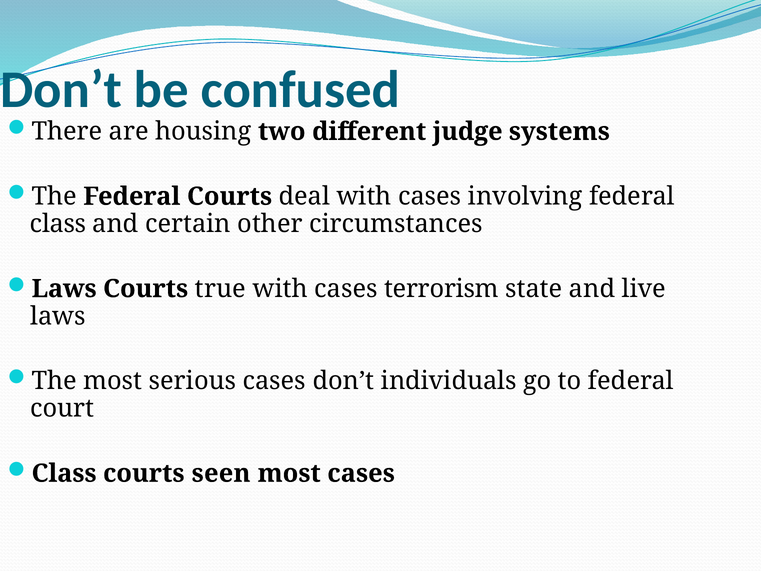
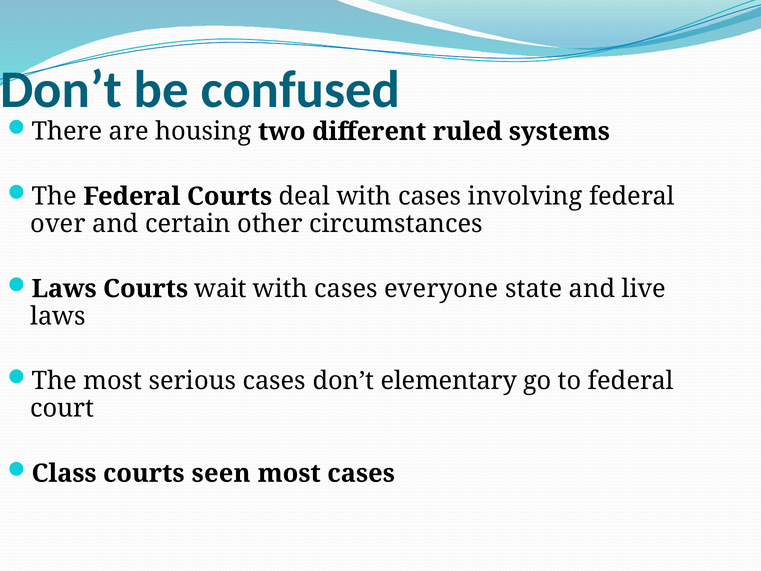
judge: judge -> ruled
class at (58, 224): class -> over
true: true -> wait
terrorism: terrorism -> everyone
individuals: individuals -> elementary
